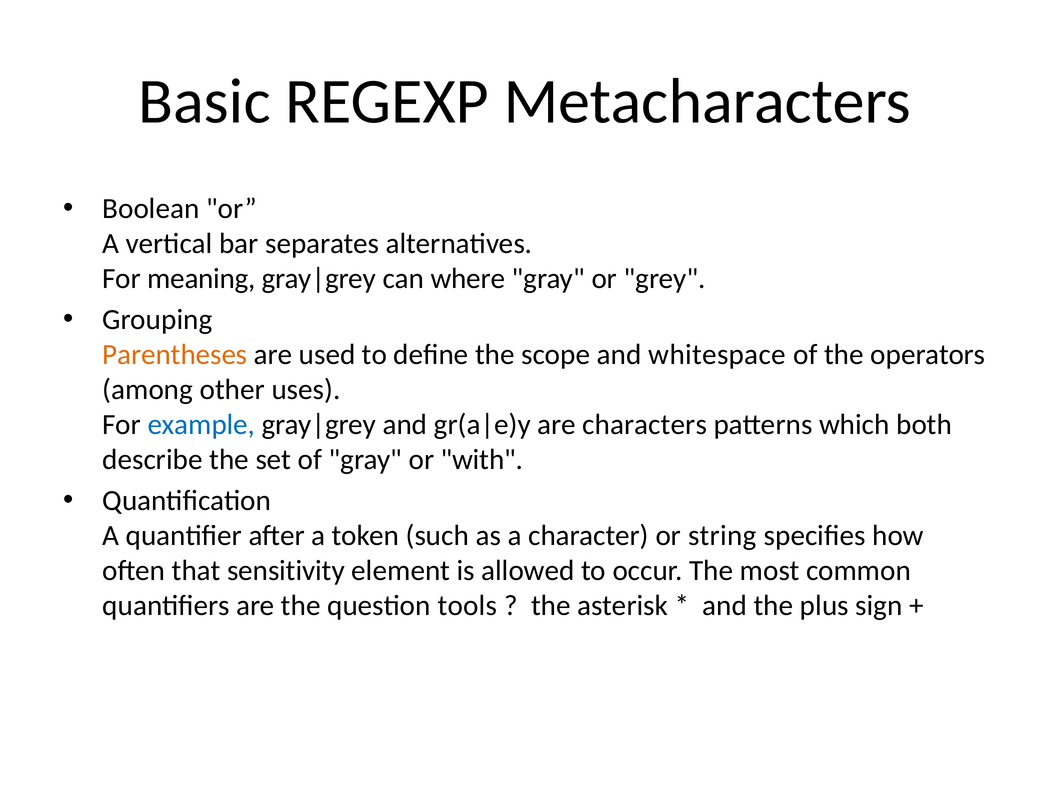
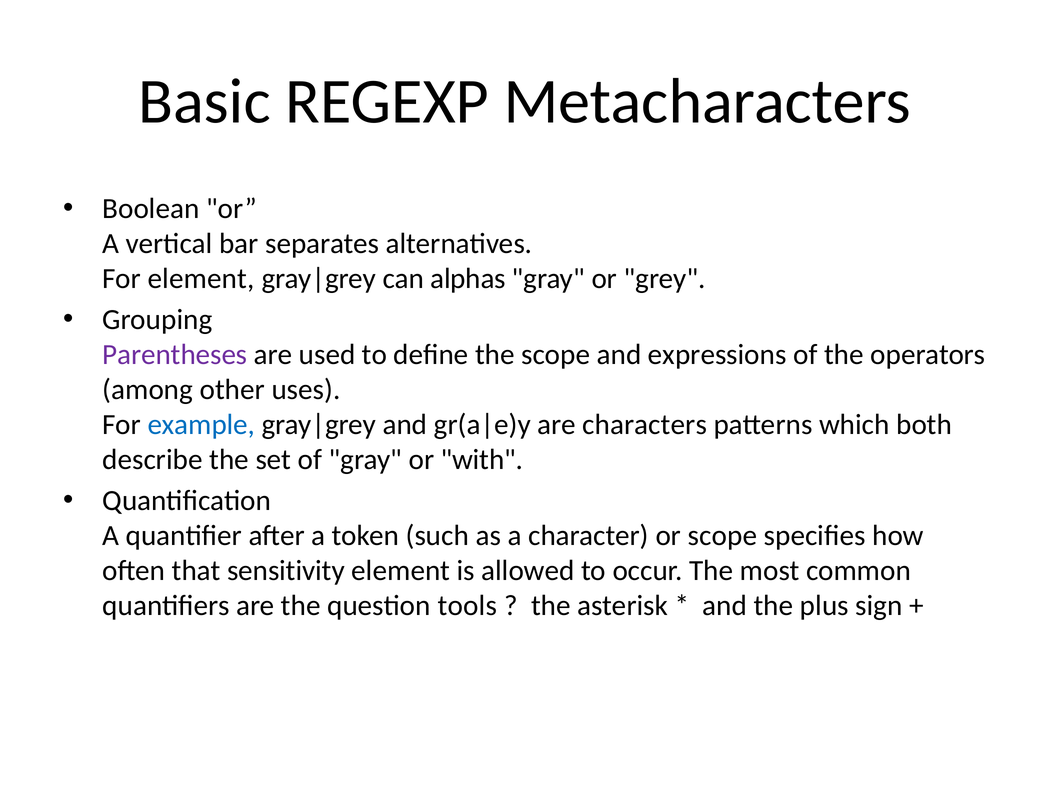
For meaning: meaning -> element
where: where -> alphas
Parentheses colour: orange -> purple
whitespace: whitespace -> expressions
or string: string -> scope
